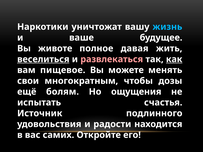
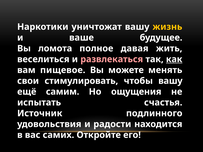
жизнь colour: light blue -> yellow
животе: животе -> ломота
веселиться underline: present -> none
многократным: многократным -> стимулировать
чтобы дозы: дозы -> вашу
болям: болям -> самим
